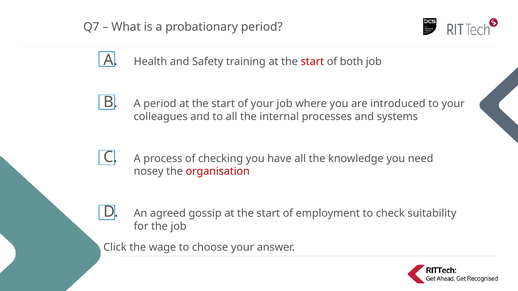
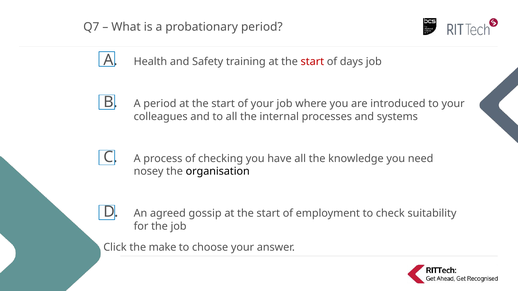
both: both -> days
organisation colour: red -> black
wage: wage -> make
